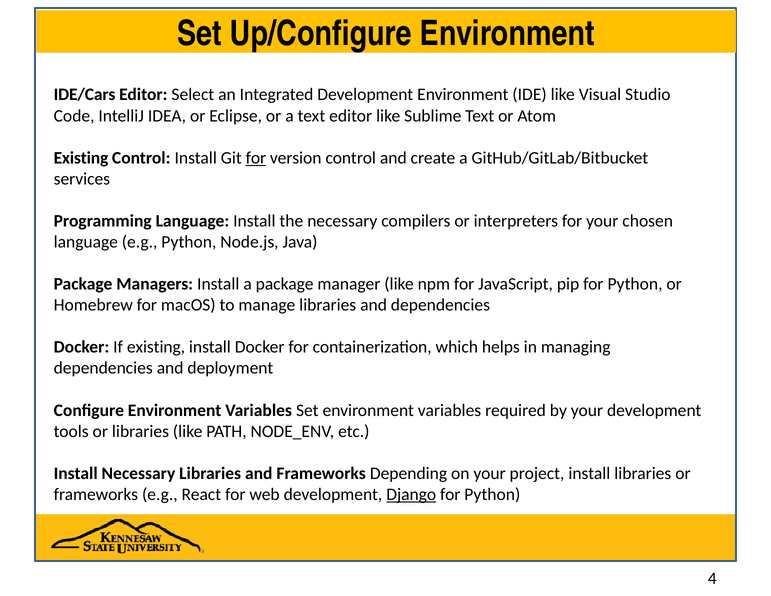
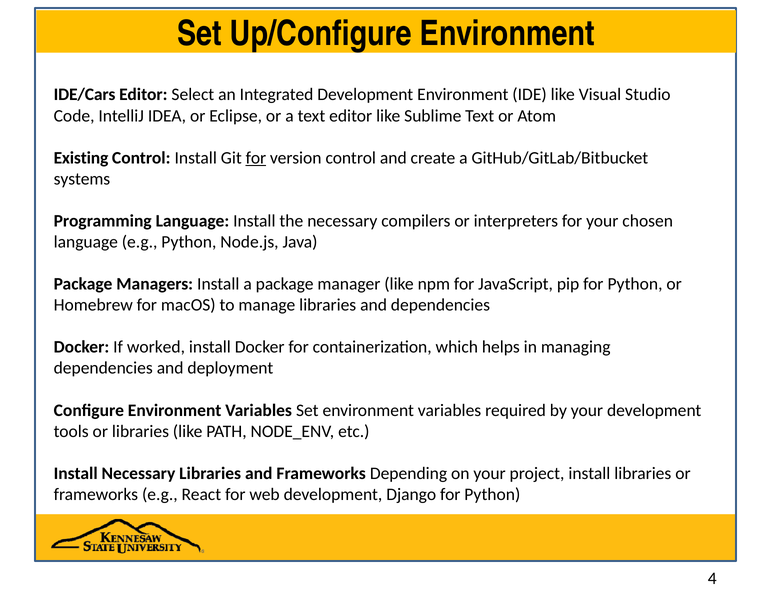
services: services -> systems
If existing: existing -> worked
Django underline: present -> none
